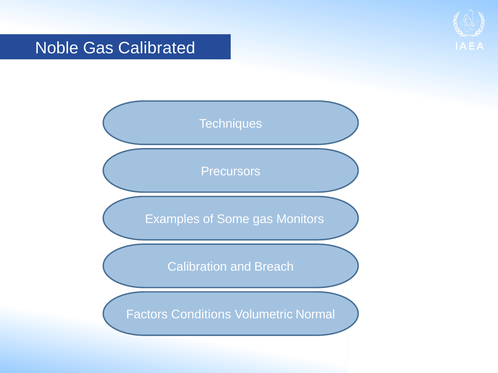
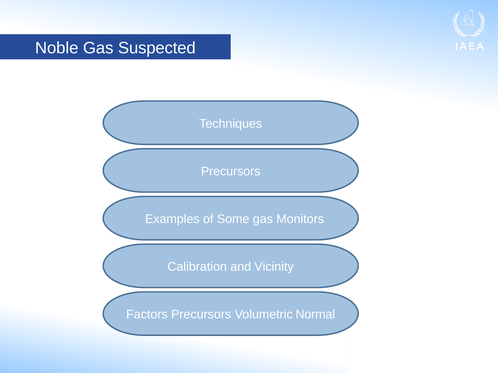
Calibrated: Calibrated -> Suspected
Breach: Breach -> Vicinity
Factors Conditions: Conditions -> Precursors
